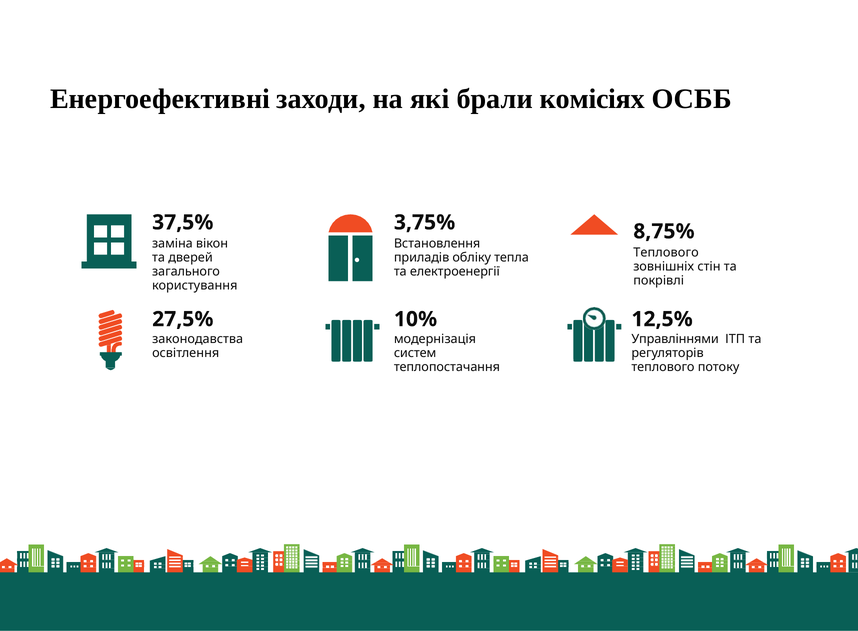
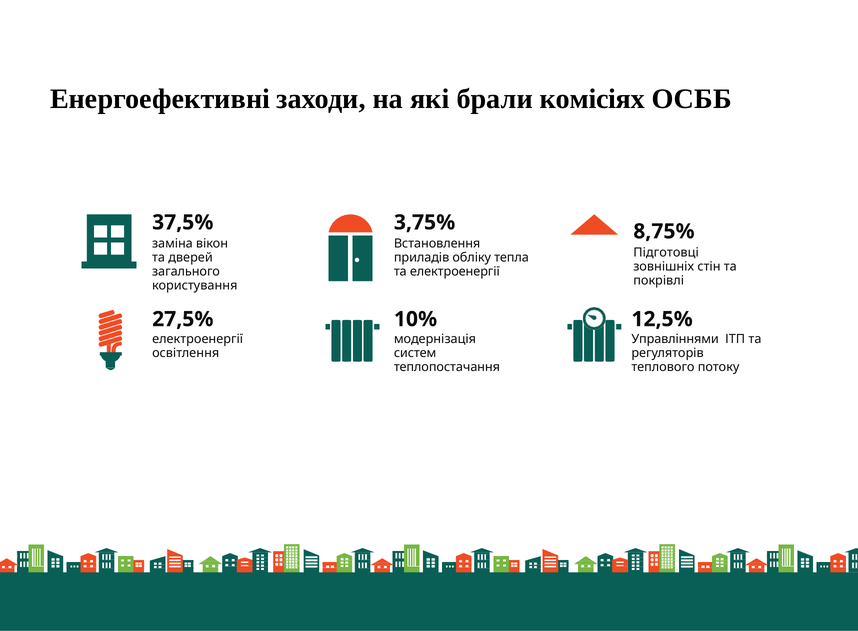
Теплового at (666, 252): Теплового -> Підготовці
законодавства at (198, 339): законодавства -> електроенергії
